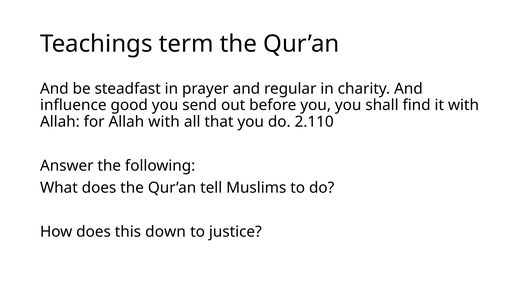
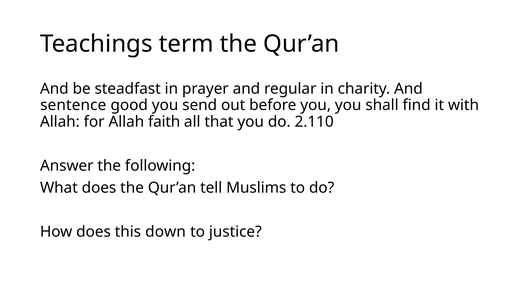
influence: influence -> sentence
Allah with: with -> faith
